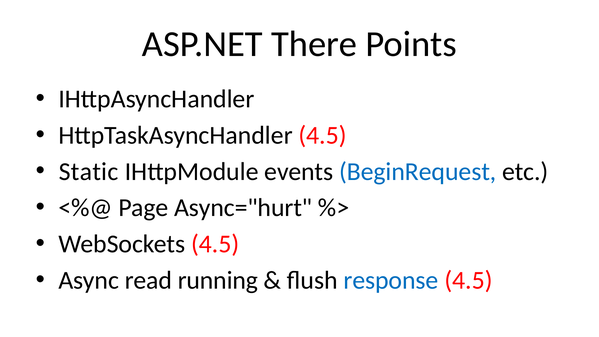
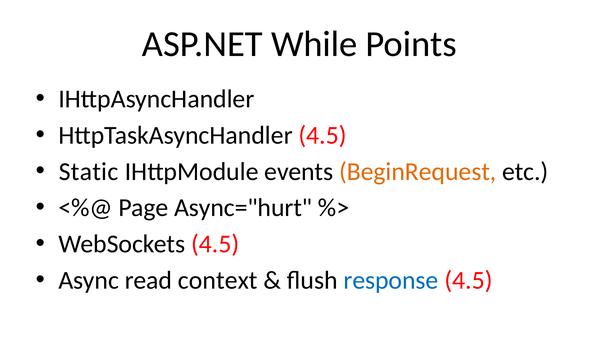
There: There -> While
BeginRequest colour: blue -> orange
running: running -> context
